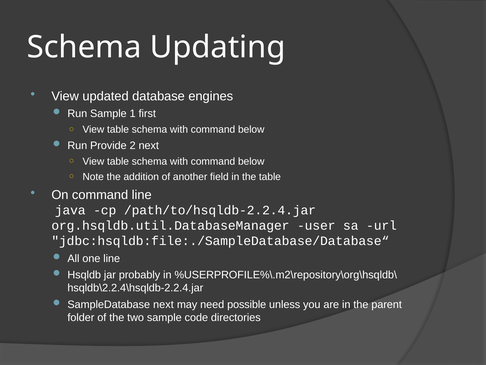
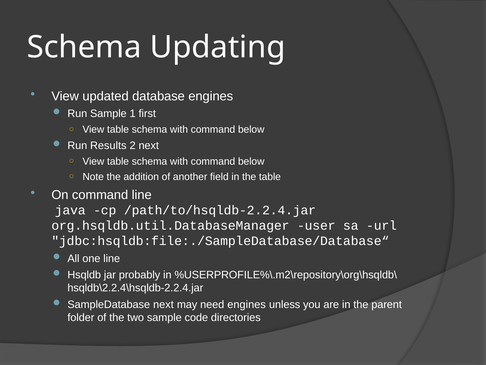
Provide: Provide -> Results
need possible: possible -> engines
